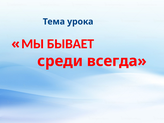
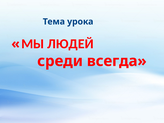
БЫВАЕТ: БЫВАЕТ -> ЛЮДЕЙ
